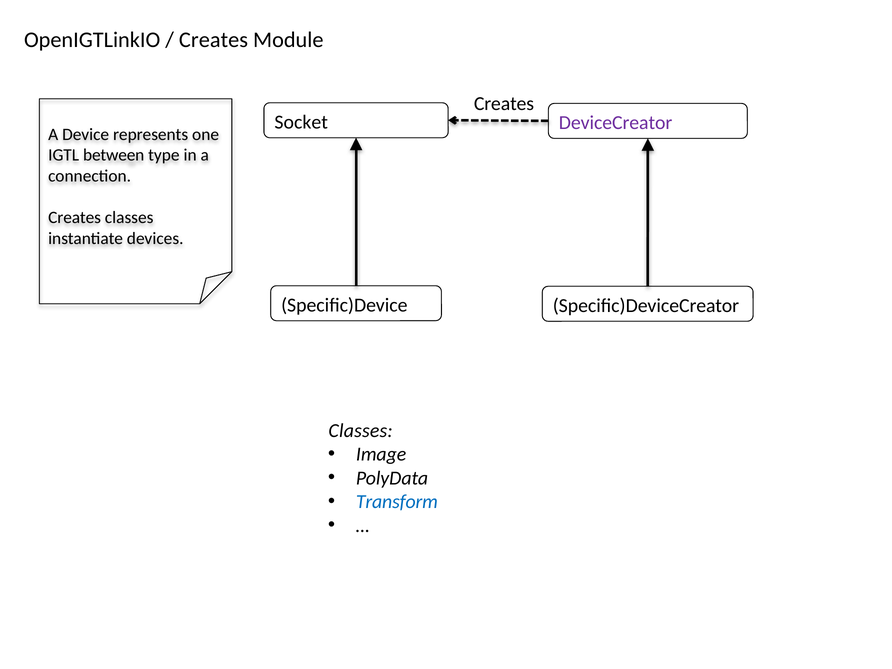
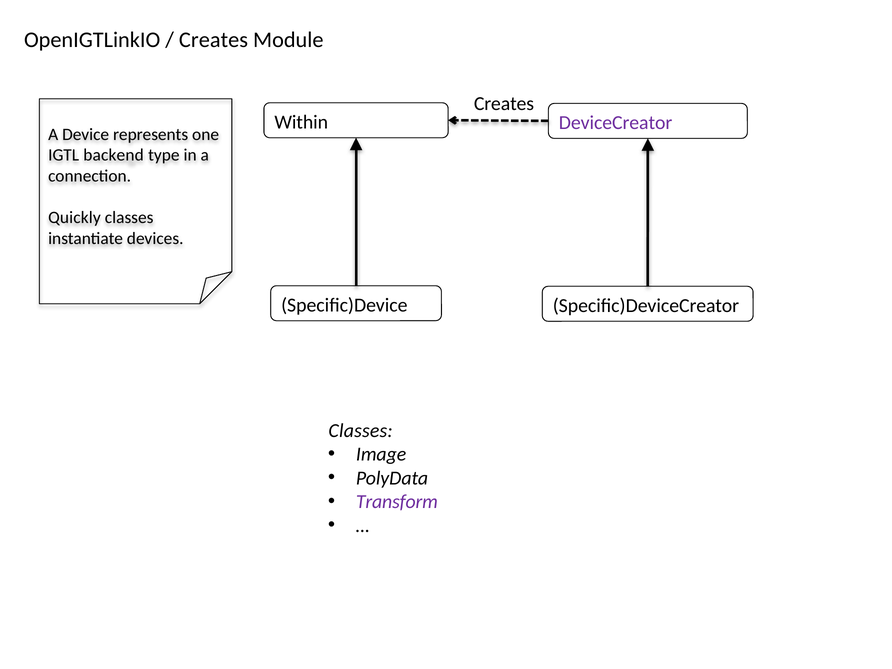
Socket: Socket -> Within
between: between -> backend
Creates at (75, 218): Creates -> Quickly
Transform colour: blue -> purple
